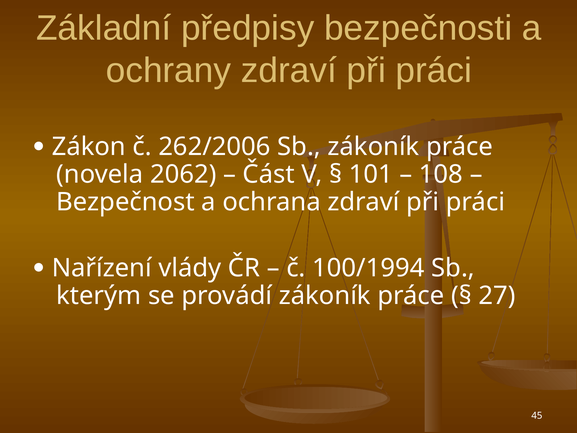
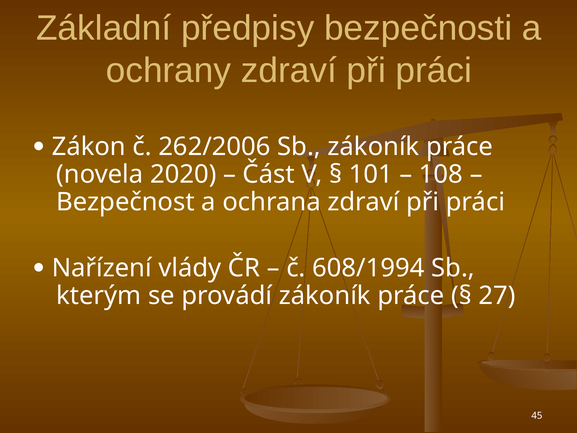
2062: 2062 -> 2020
100/1994: 100/1994 -> 608/1994
